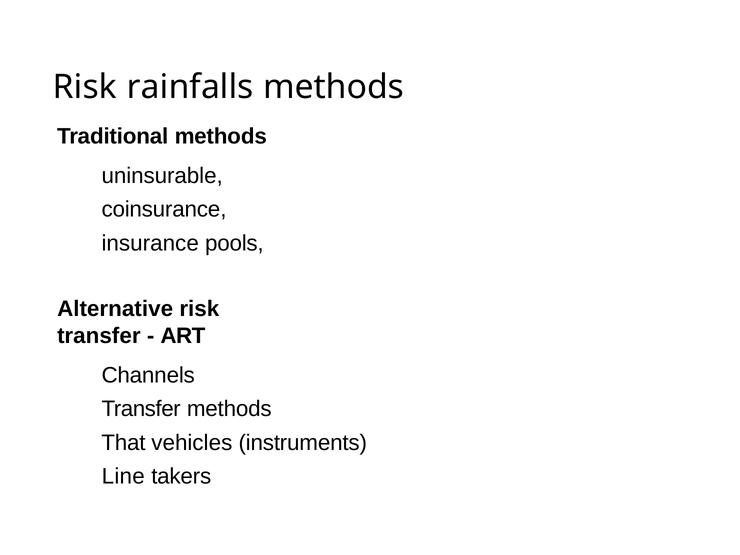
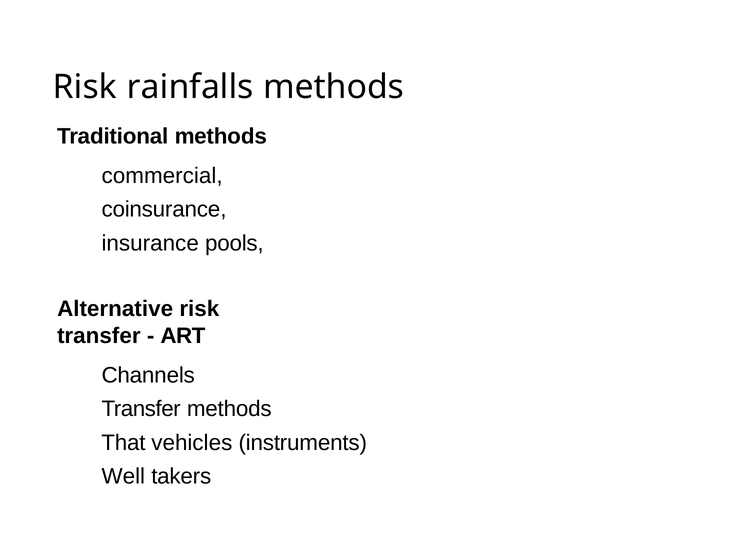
uninsurable: uninsurable -> commercial
Line: Line -> Well
